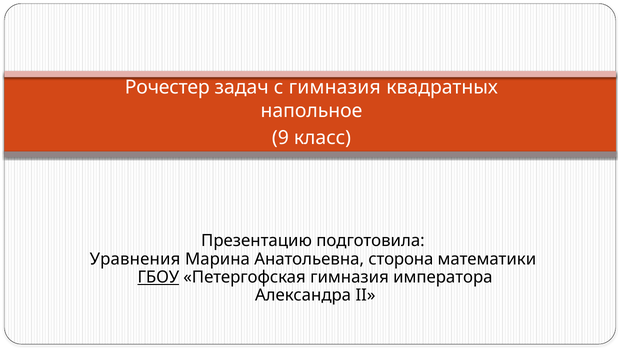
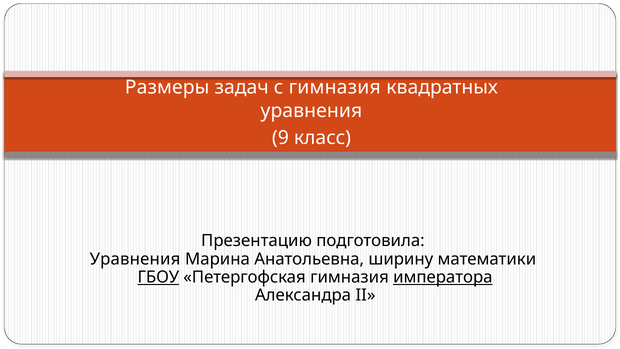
Рочестер: Рочестер -> Размеры
напольное at (311, 111): напольное -> уравнения
сторона: сторона -> ширину
императора underline: none -> present
